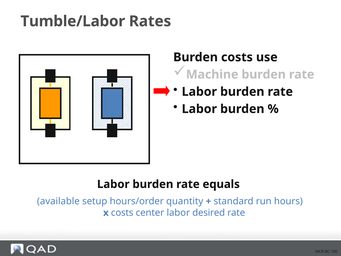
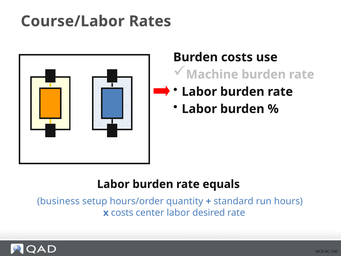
Tumble/Labor: Tumble/Labor -> Course/Labor
available: available -> business
